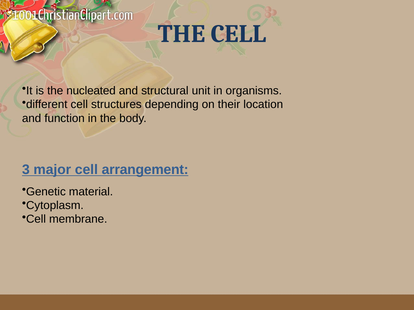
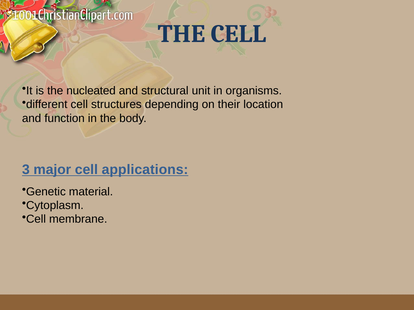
arrangement: arrangement -> applications
